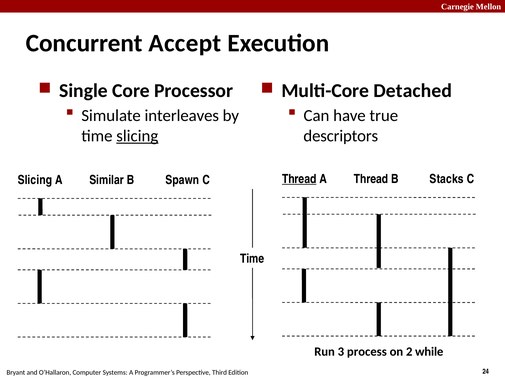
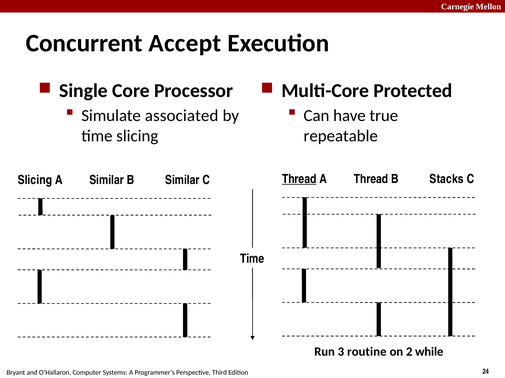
Detached: Detached -> Protected
interleaves: interleaves -> associated
slicing at (137, 136) underline: present -> none
descriptors: descriptors -> repeatable
B Spawn: Spawn -> Similar
process: process -> routine
